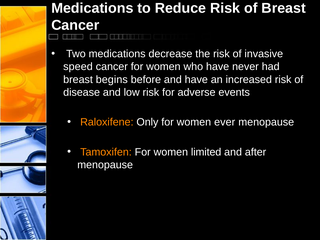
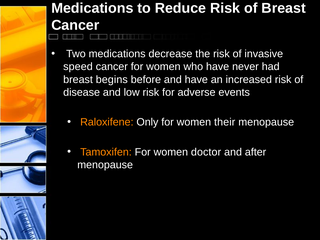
ever: ever -> their
limited: limited -> doctor
